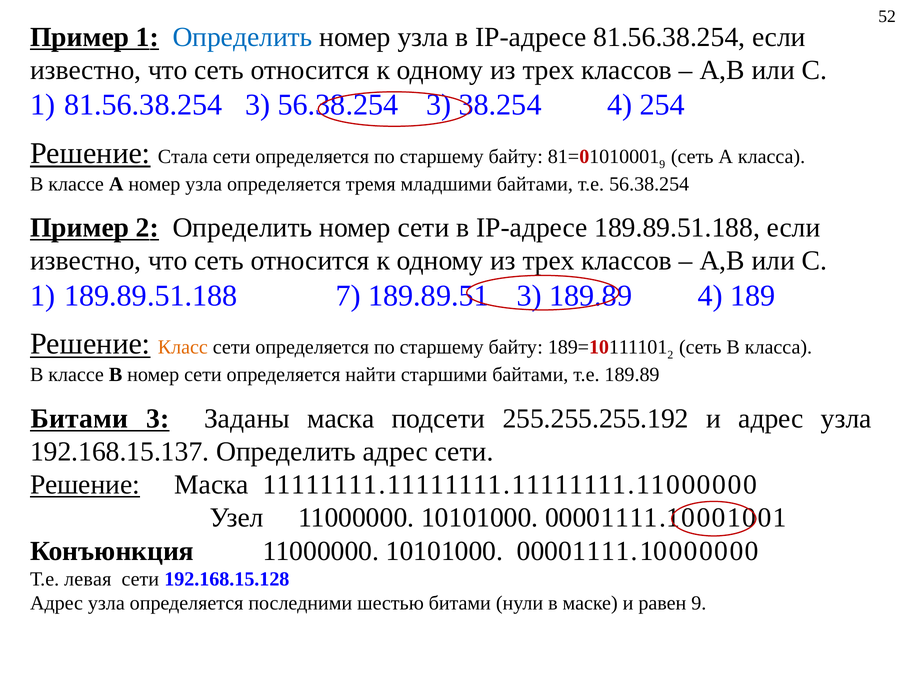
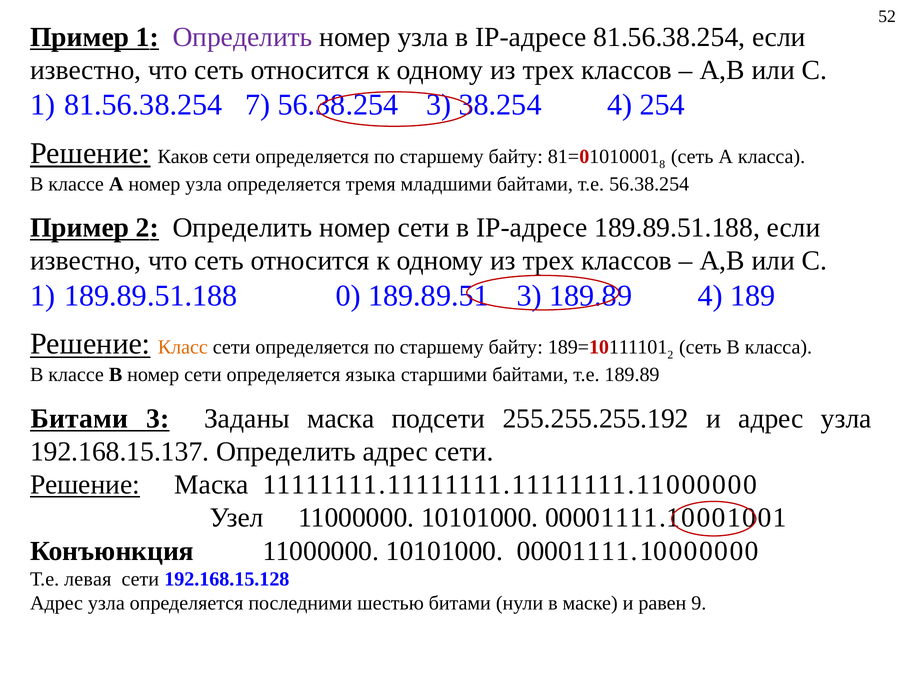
Определить at (242, 37) colour: blue -> purple
81.56.38.254 3: 3 -> 7
Стала: Стала -> Каков
9 at (662, 164): 9 -> 8
7: 7 -> 0
найти: найти -> языка
